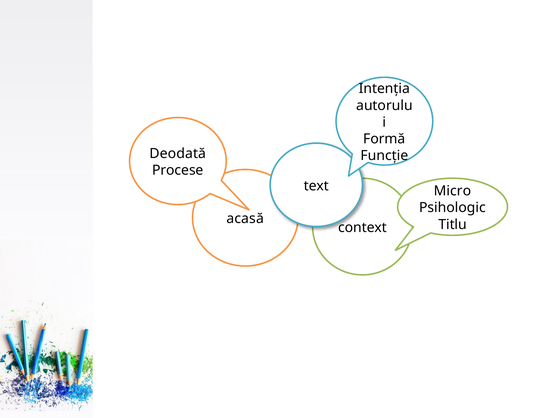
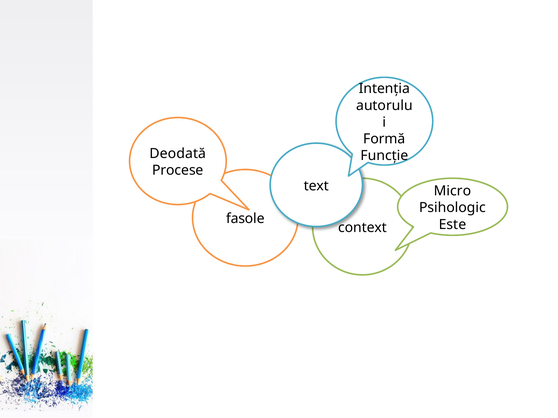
acasă: acasă -> fasole
Titlu: Titlu -> Este
